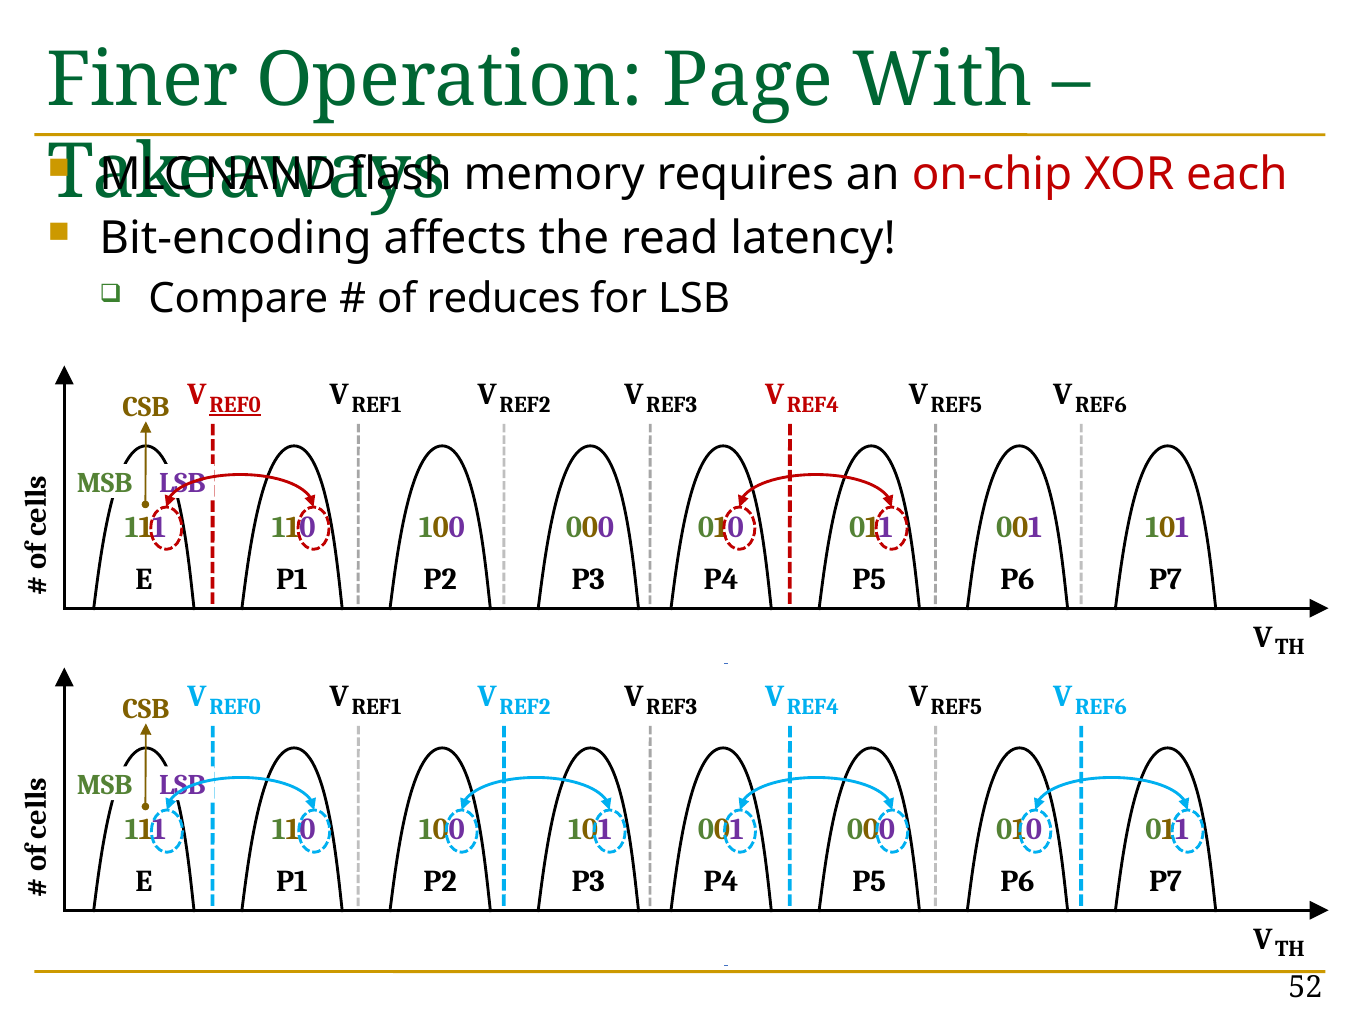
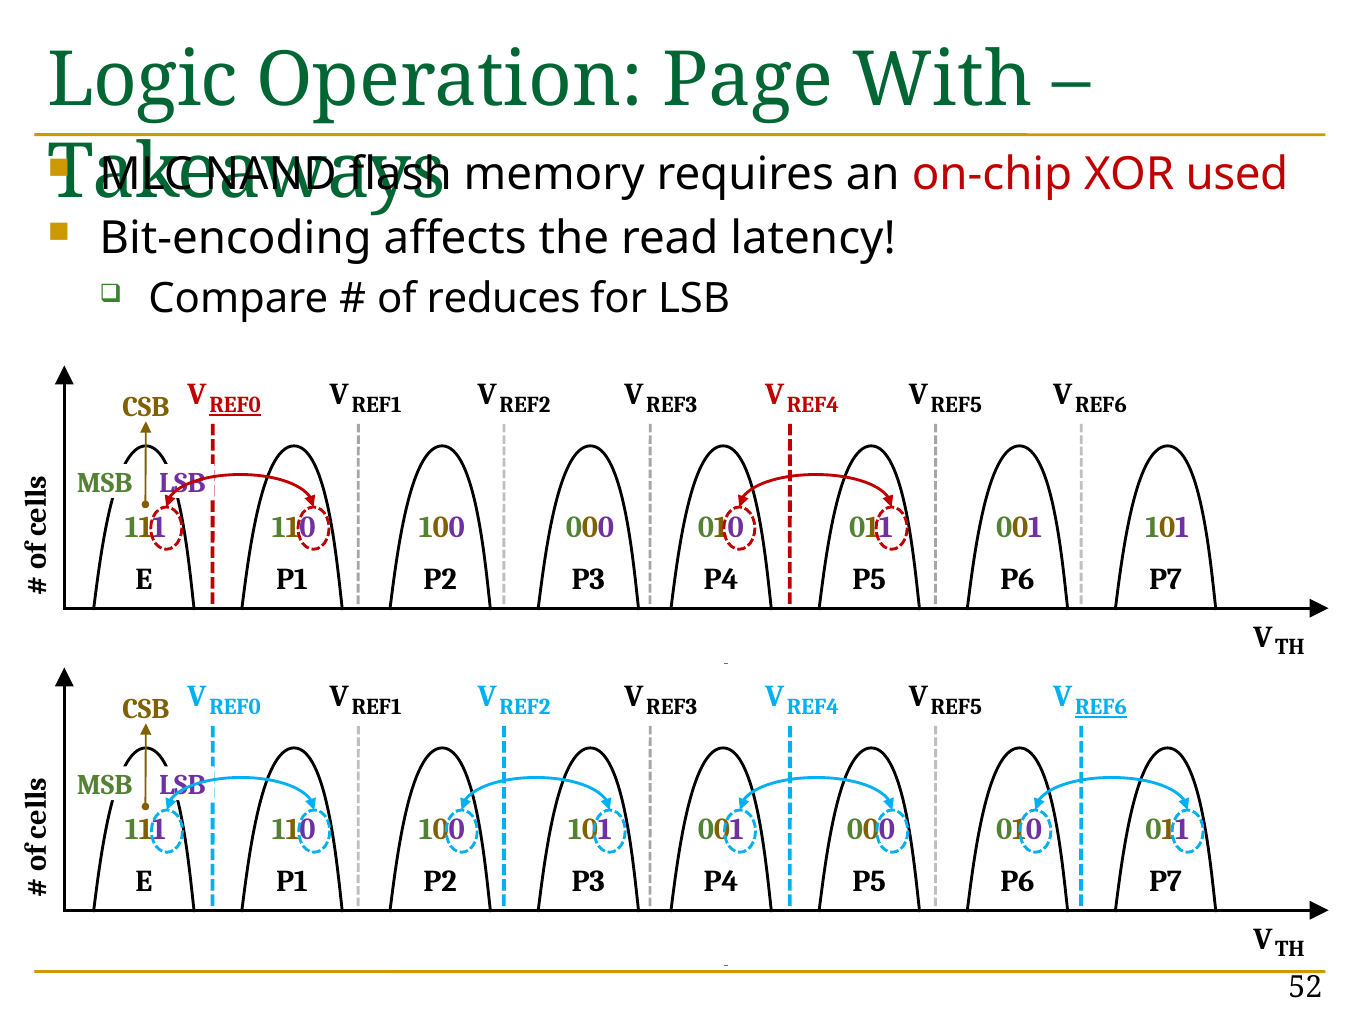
Finer: Finer -> Logic
each: each -> used
REF6 at (1101, 707) underline: none -> present
